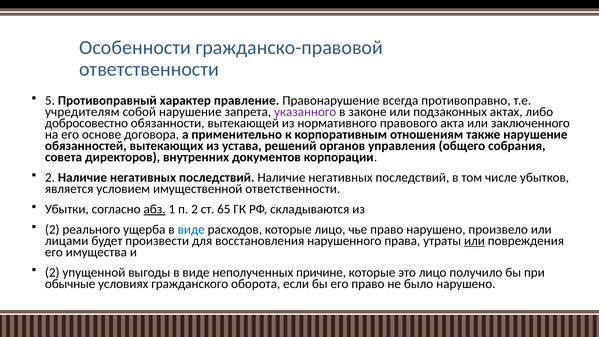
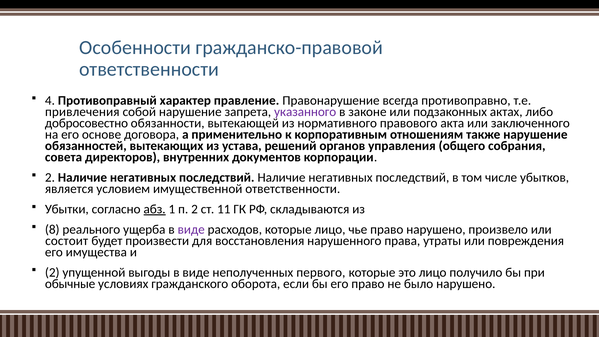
5: 5 -> 4
учредителям: учредителям -> привлечения
65: 65 -> 11
2 at (52, 229): 2 -> 8
виде at (191, 229) colour: blue -> purple
лицами: лицами -> состоит
или at (474, 241) underline: present -> none
причине: причине -> первого
